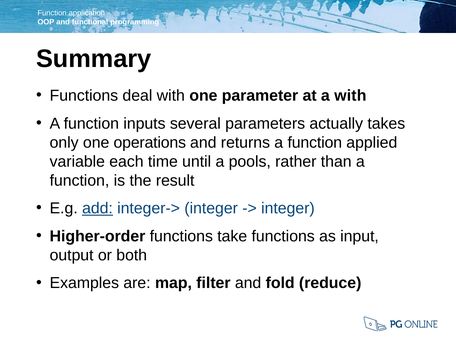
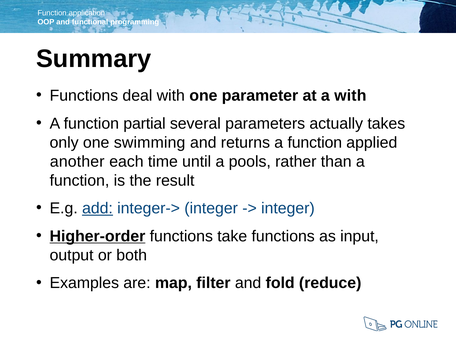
inputs: inputs -> partial
operations: operations -> swimming
variable: variable -> another
Higher-order underline: none -> present
